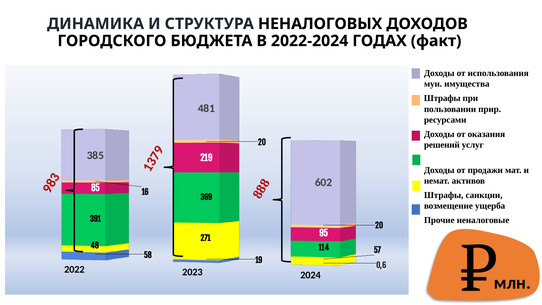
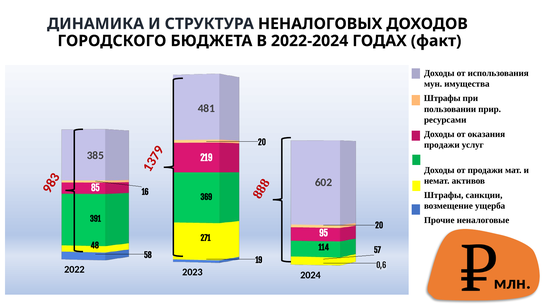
решений at (442, 145): решений -> продажи
